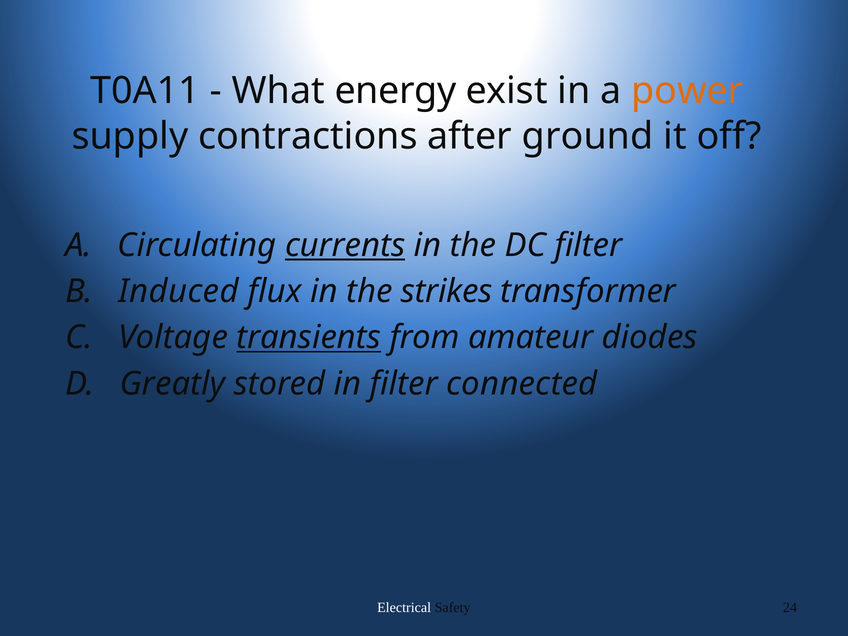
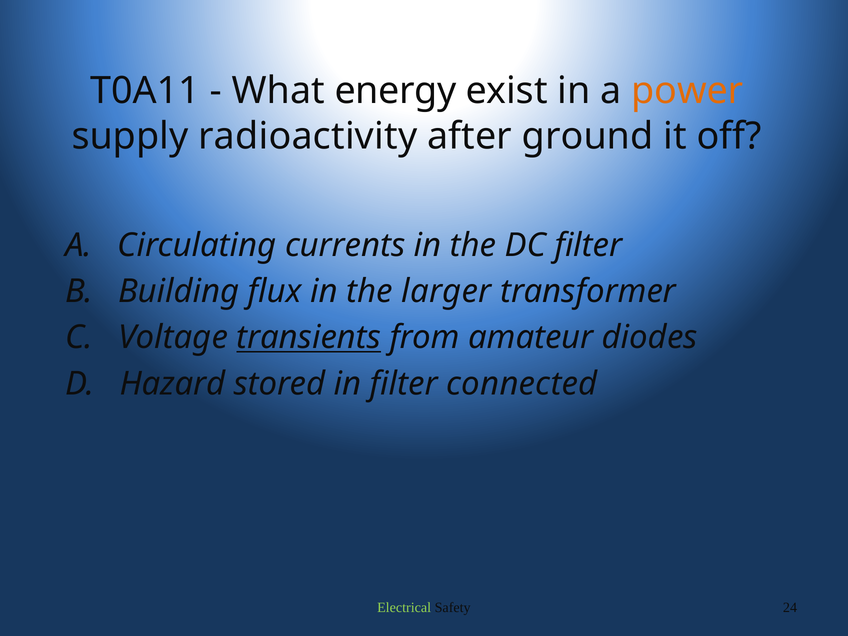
contractions: contractions -> radioactivity
currents underline: present -> none
Induced: Induced -> Building
strikes: strikes -> larger
Greatly: Greatly -> Hazard
Electrical colour: white -> light green
